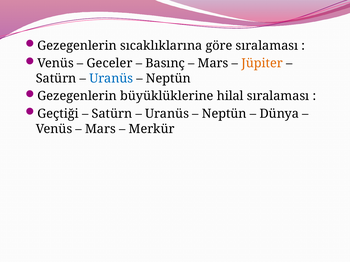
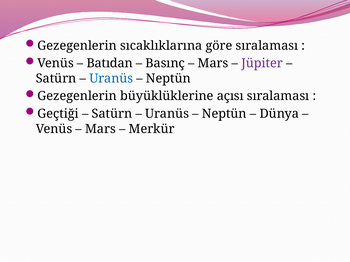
Geceler: Geceler -> Batıdan
Jüpiter colour: orange -> purple
hilal: hilal -> açısı
